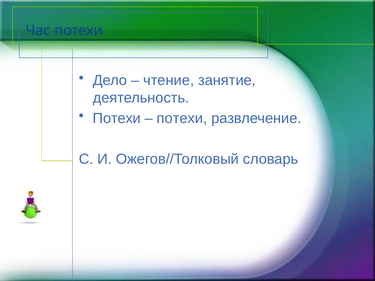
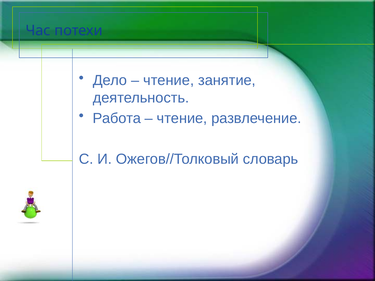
Потехи at (117, 118): Потехи -> Работа
потехи at (182, 118): потехи -> чтение
